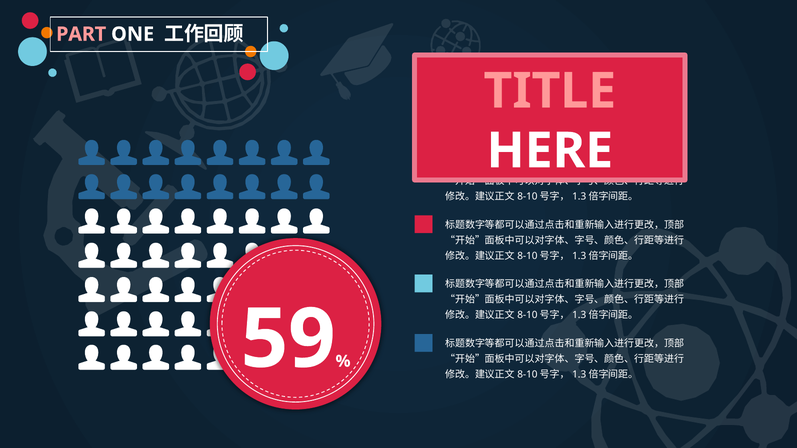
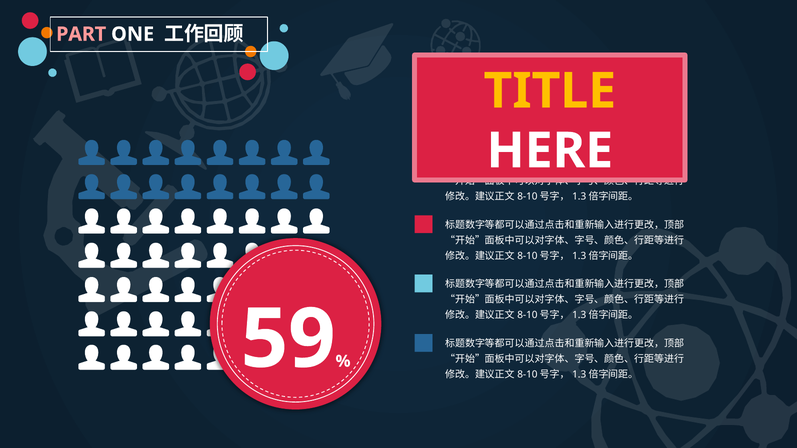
TITLE colour: pink -> yellow
